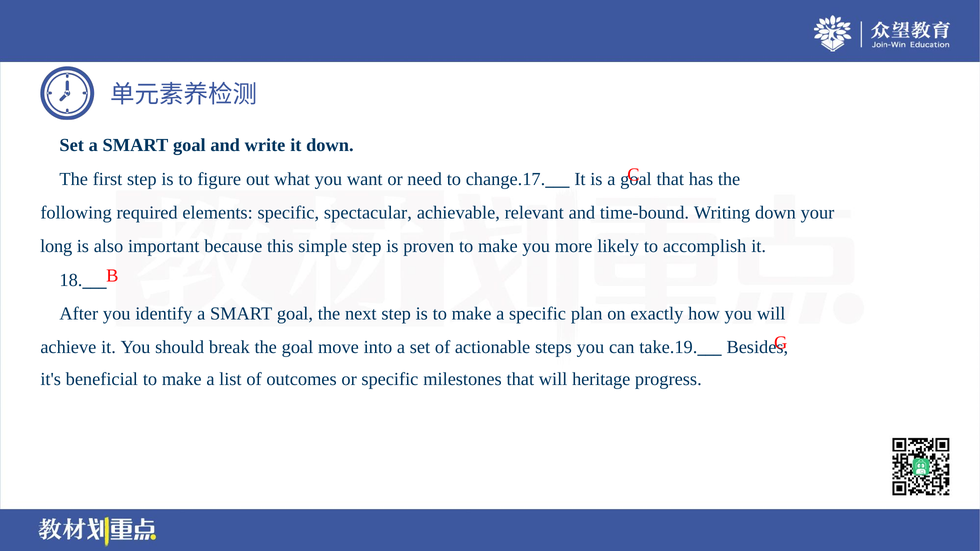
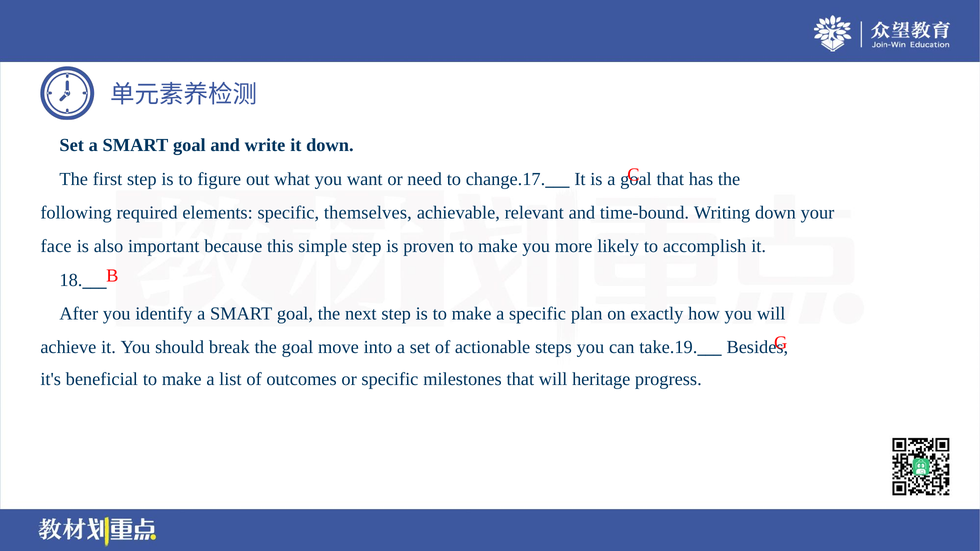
spectacular: spectacular -> themselves
long: long -> face
